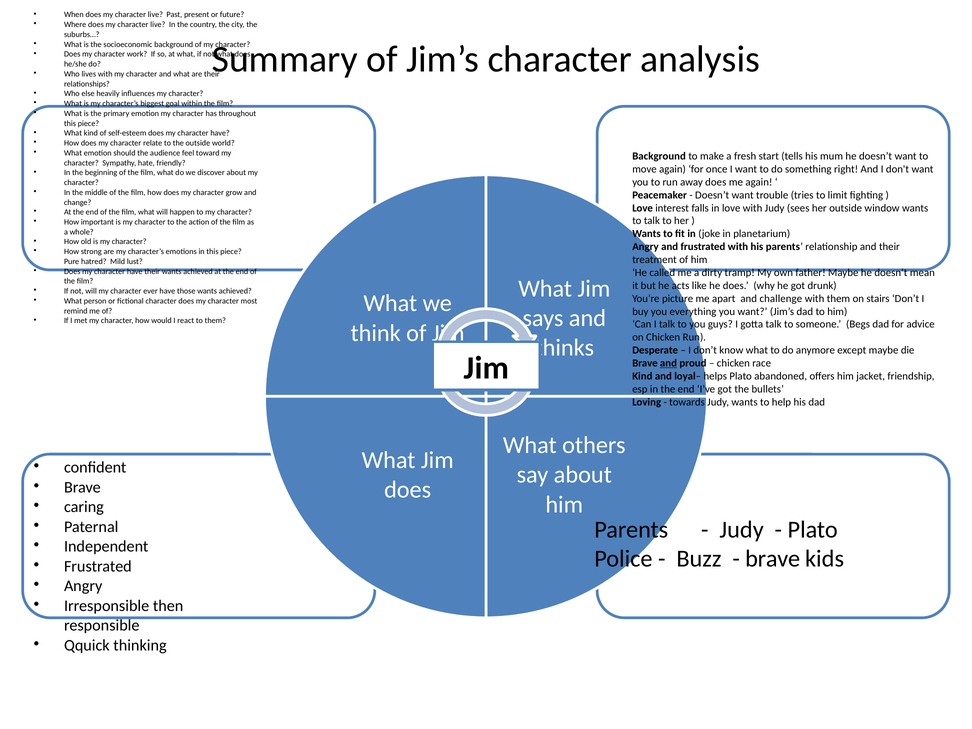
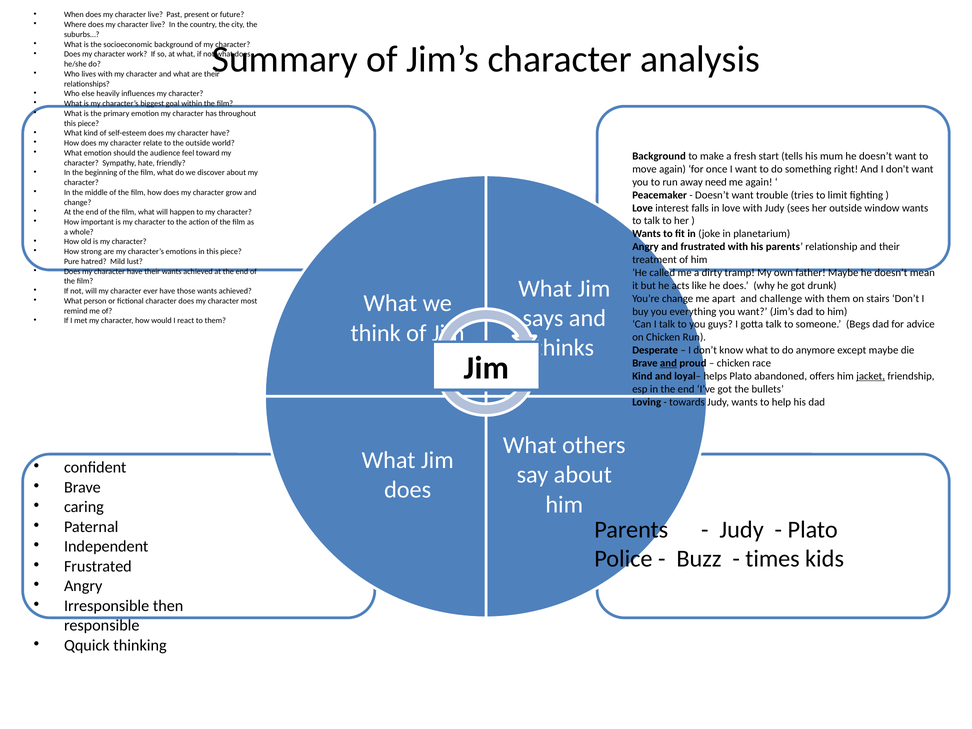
away does: does -> need
You’re picture: picture -> change
jacket underline: none -> present
brave at (773, 559): brave -> times
